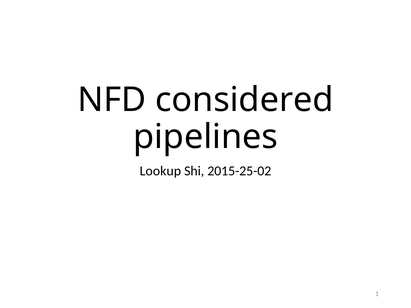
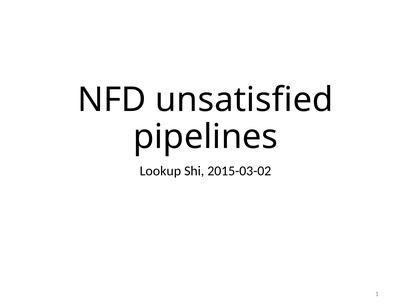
considered: considered -> unsatisfied
2015-25-02: 2015-25-02 -> 2015-03-02
